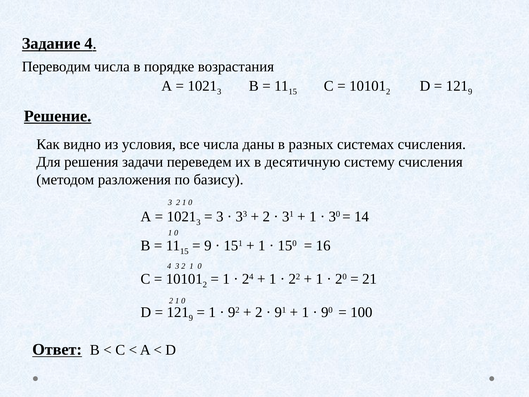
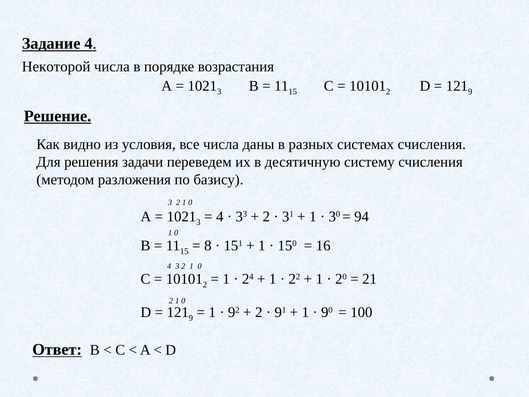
Переводим: Переводим -> Некоторой
3 at (220, 216): 3 -> 4
14: 14 -> 94
9 at (208, 246): 9 -> 8
